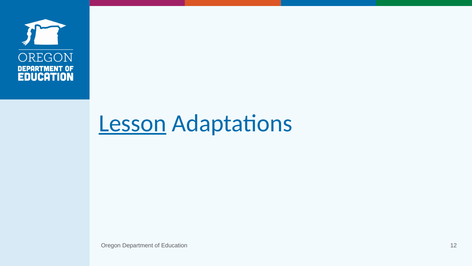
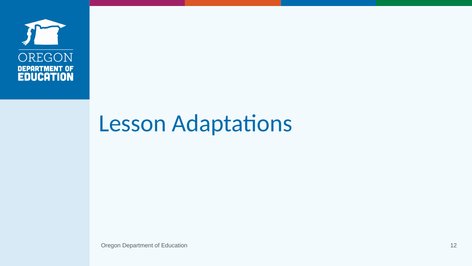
Lesson underline: present -> none
